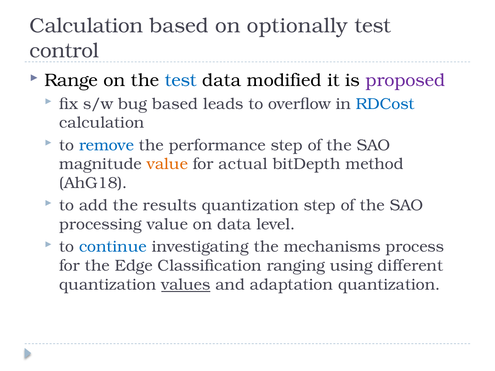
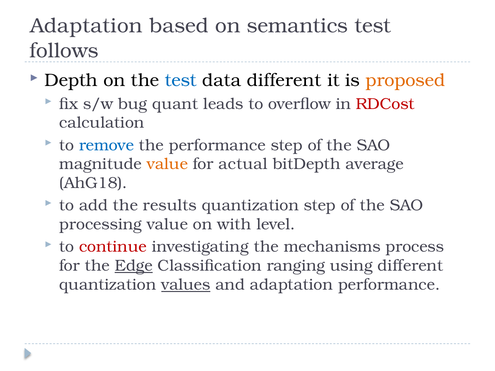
Calculation at (86, 26): Calculation -> Adaptation
optionally: optionally -> semantics
control: control -> follows
Range: Range -> Depth
data modified: modified -> different
proposed colour: purple -> orange
bug based: based -> quant
RDCost colour: blue -> red
method: method -> average
on data: data -> with
continue colour: blue -> red
Edge underline: none -> present
adaptation quantization: quantization -> performance
